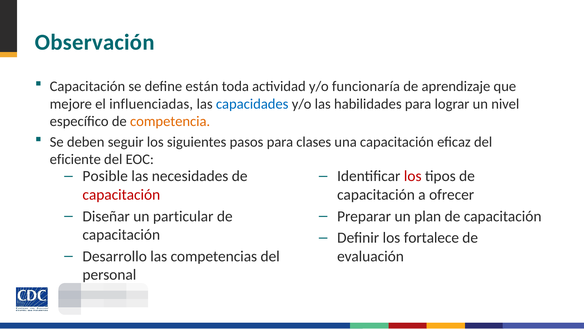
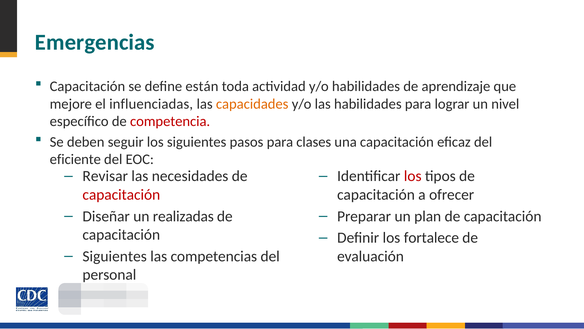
Observación: Observación -> Emergencias
y/o funcionaría: funcionaría -> habilidades
capacidades colour: blue -> orange
competencia colour: orange -> red
Posible: Posible -> Revisar
particular: particular -> realizadas
Desarrollo at (115, 256): Desarrollo -> Siguientes
